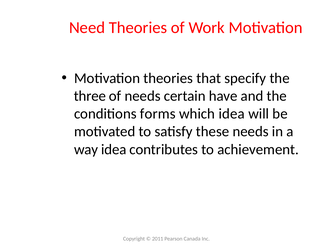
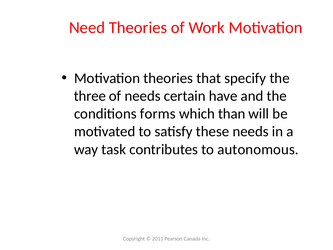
which idea: idea -> than
way idea: idea -> task
achievement: achievement -> autonomous
